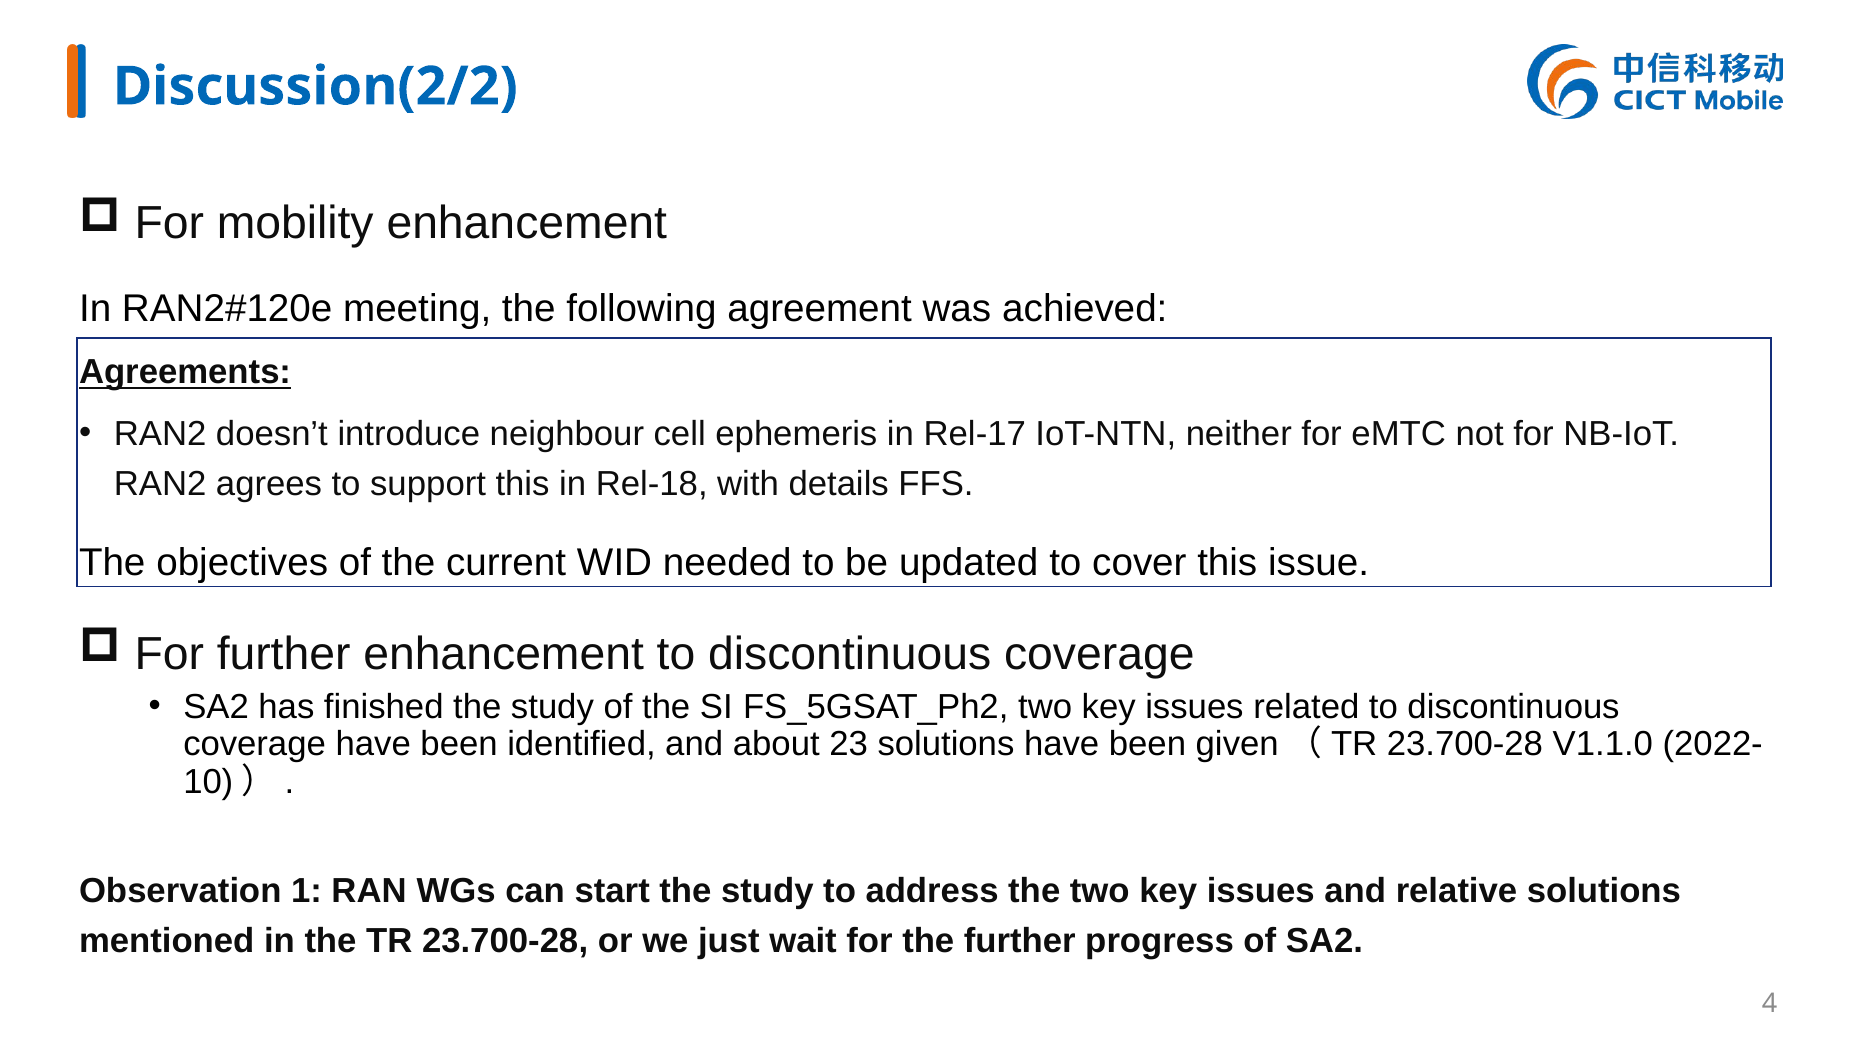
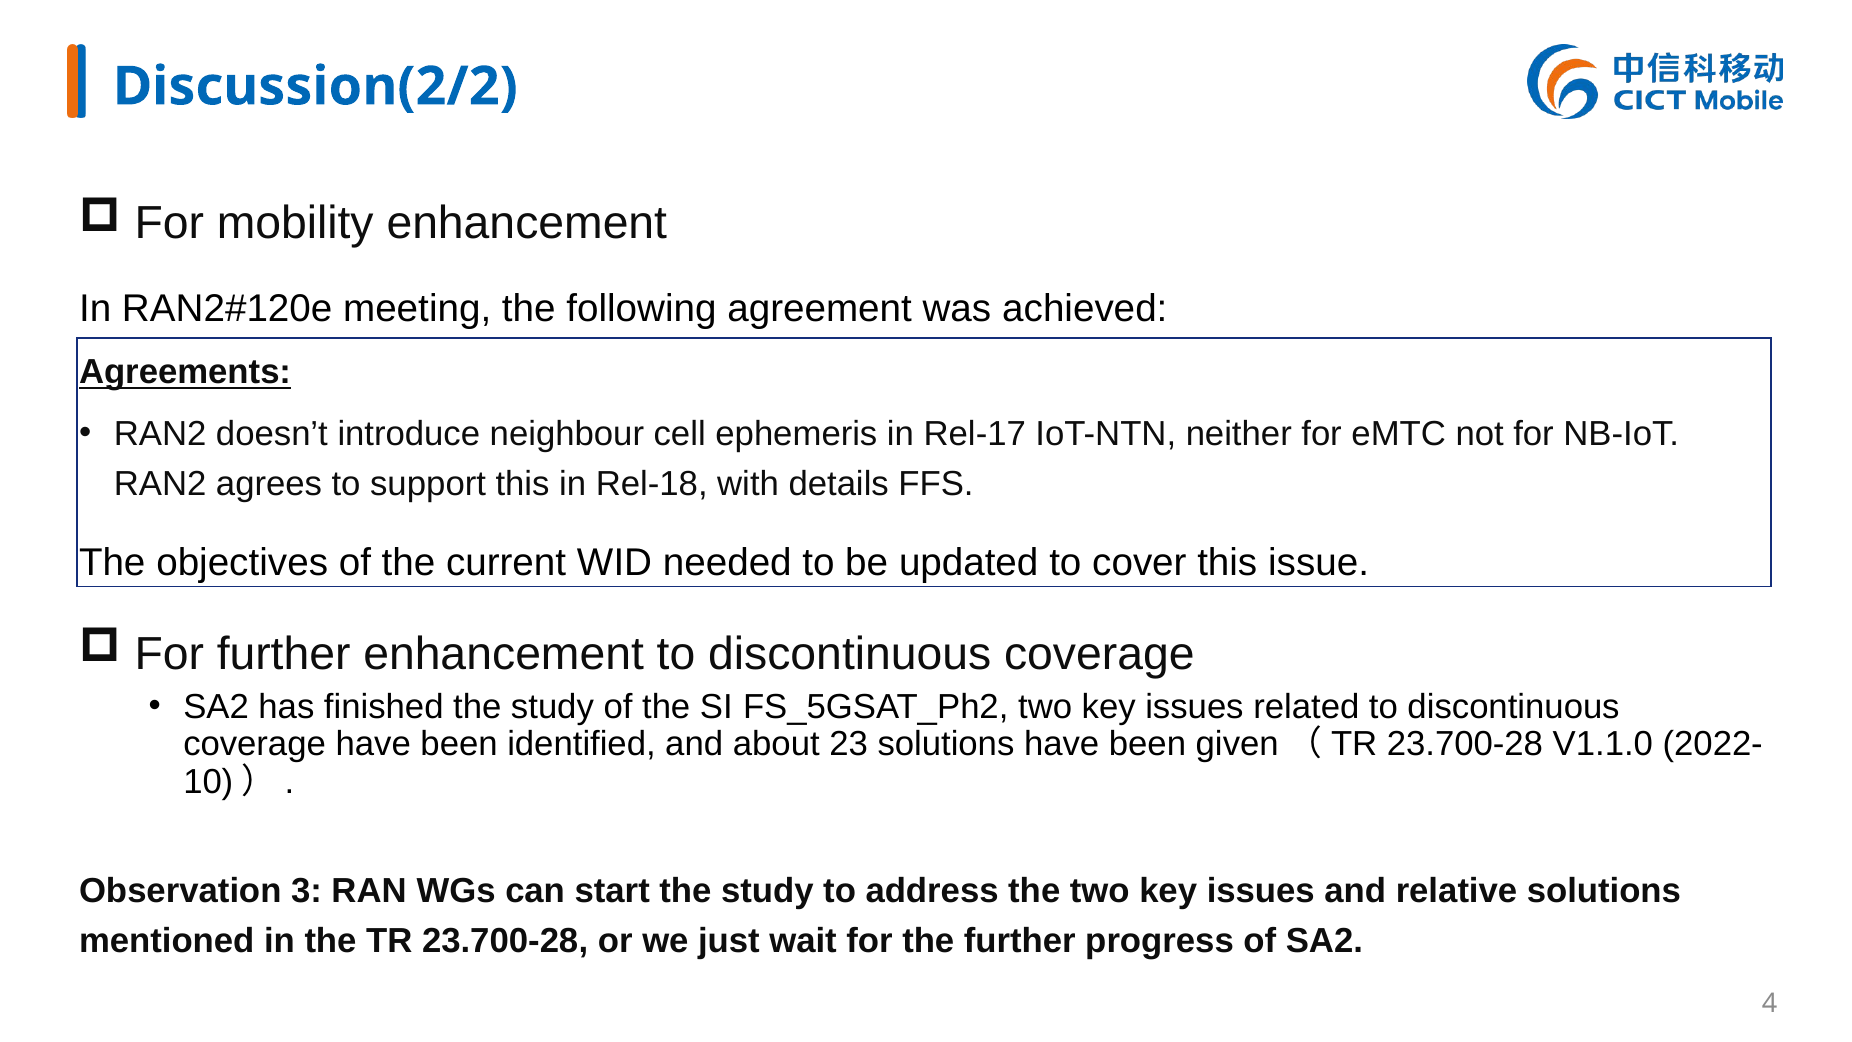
1: 1 -> 3
